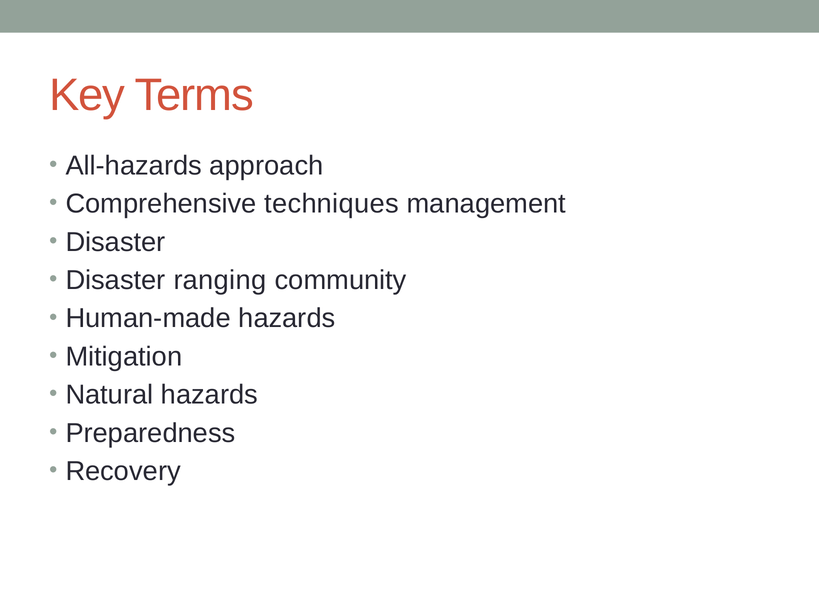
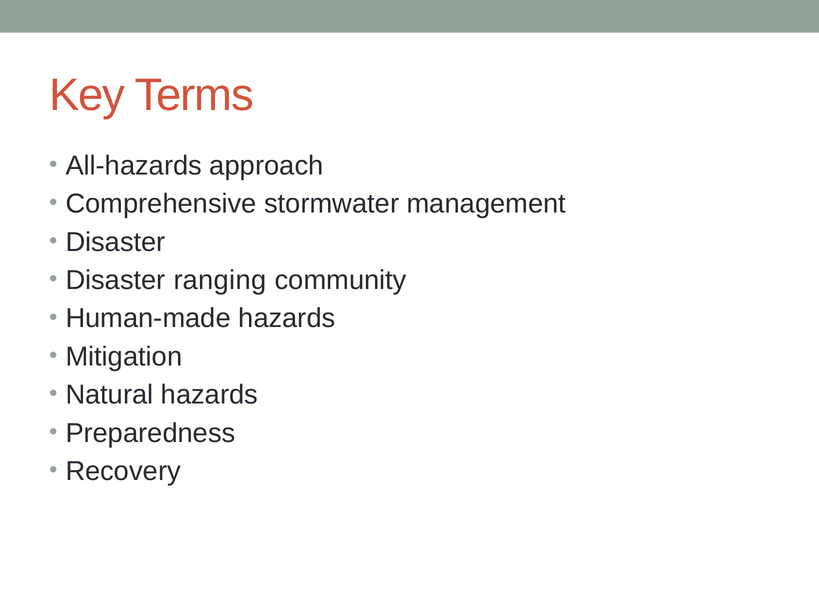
techniques: techniques -> stormwater
